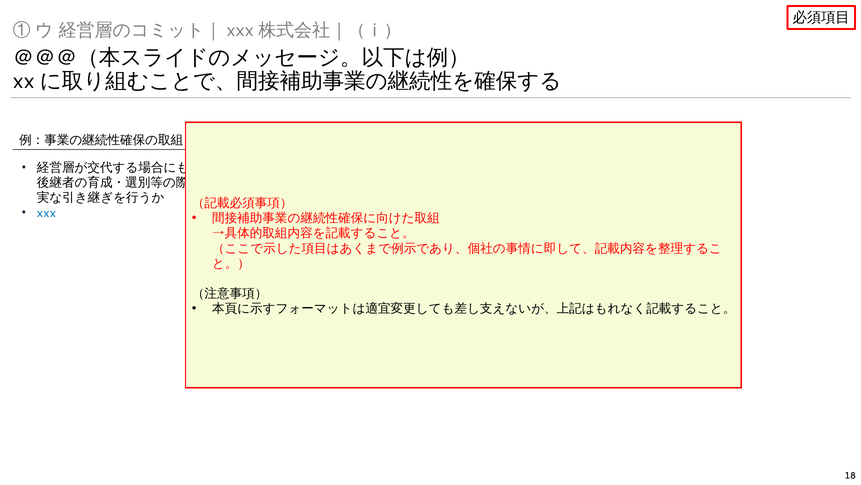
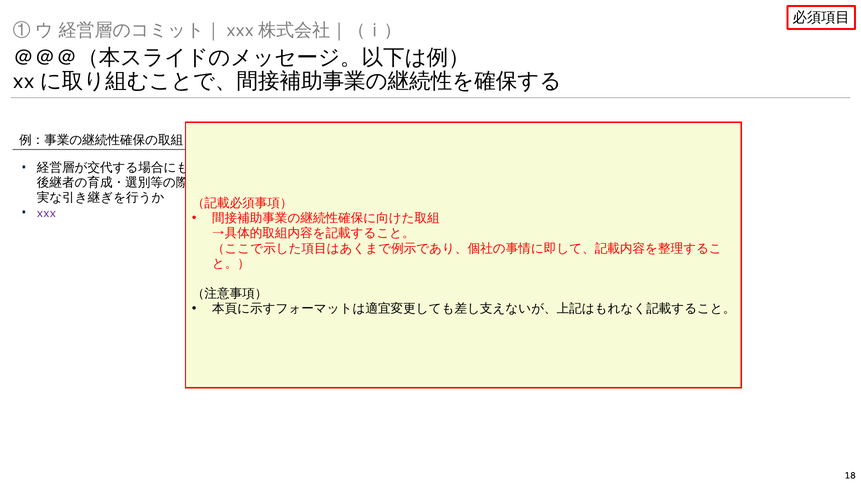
xxx colour: blue -> purple
